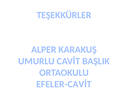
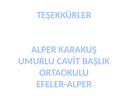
EFELER-CAVİT: EFELER-CAVİT -> EFELER-ALPER
